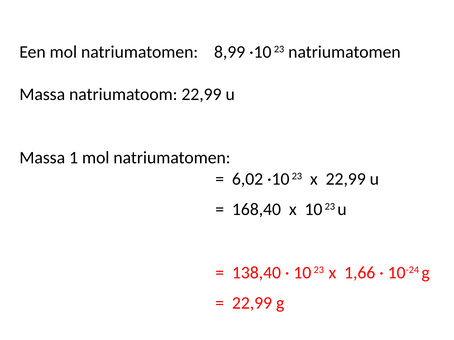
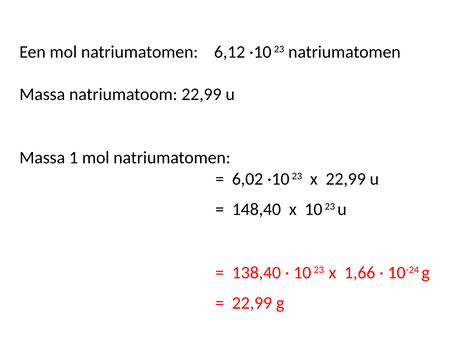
8,99: 8,99 -> 6,12
168,40: 168,40 -> 148,40
